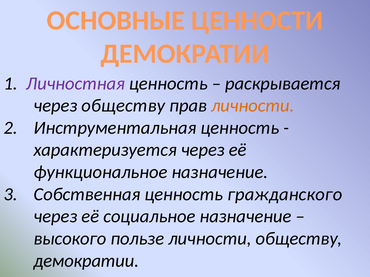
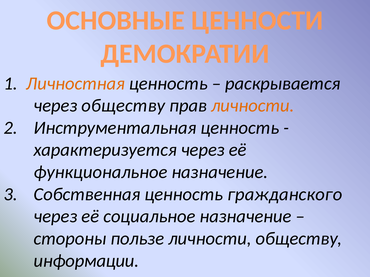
Личностная colour: purple -> orange
высокого: высокого -> стороны
демократии at (86, 261): демократии -> информации
